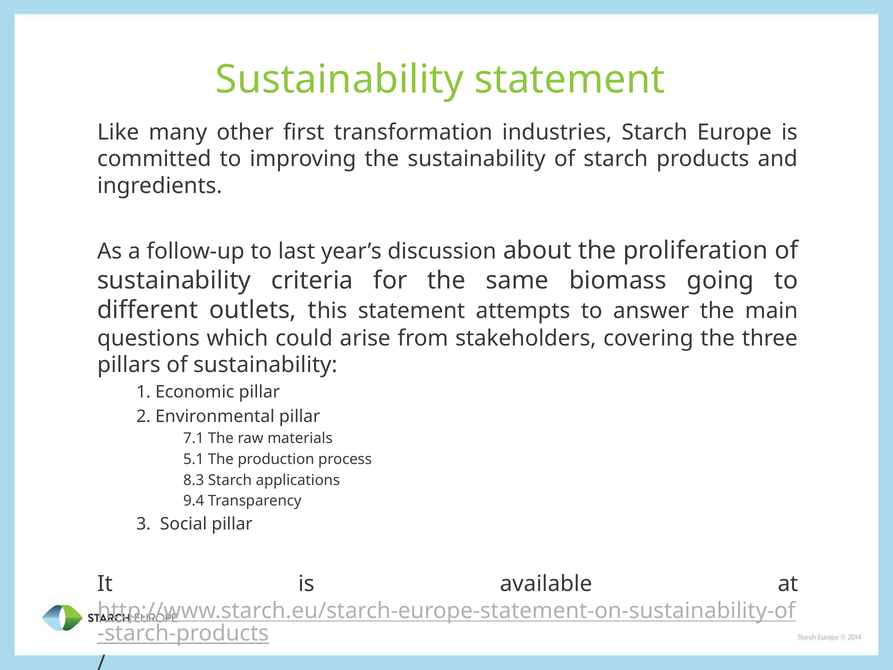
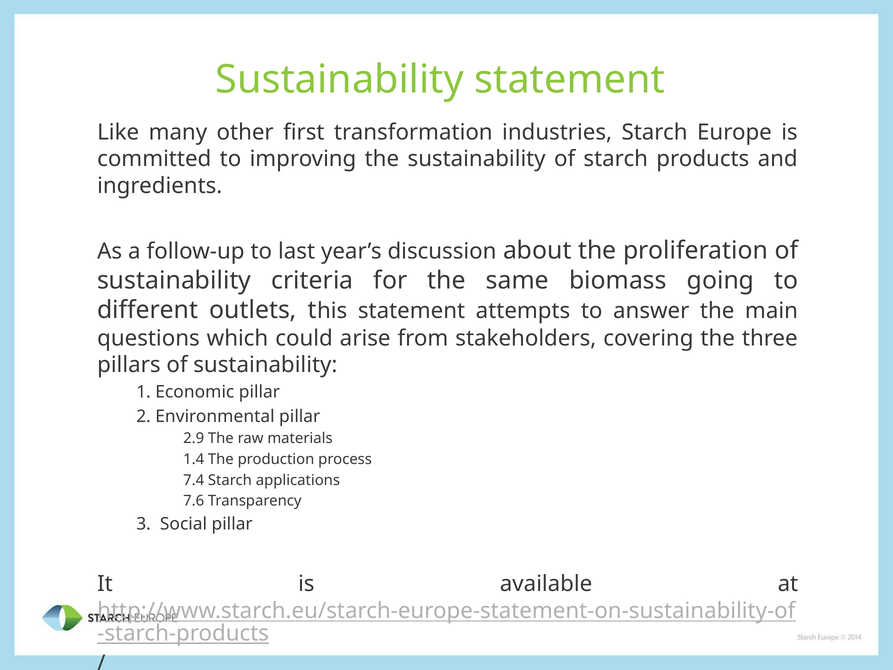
7.1: 7.1 -> 2.9
5.1: 5.1 -> 1.4
8.3: 8.3 -> 7.4
9.4: 9.4 -> 7.6
